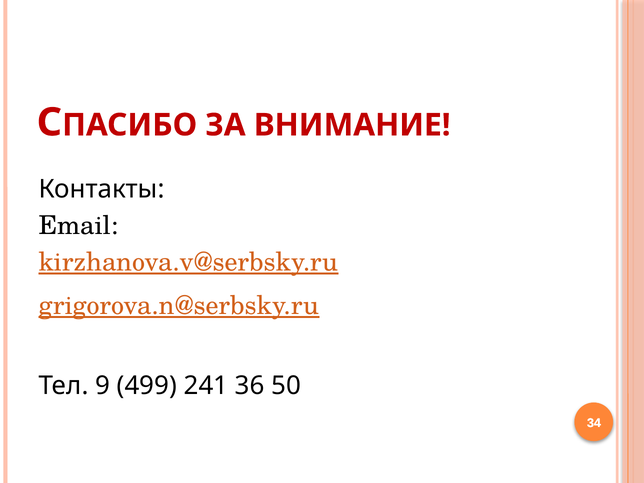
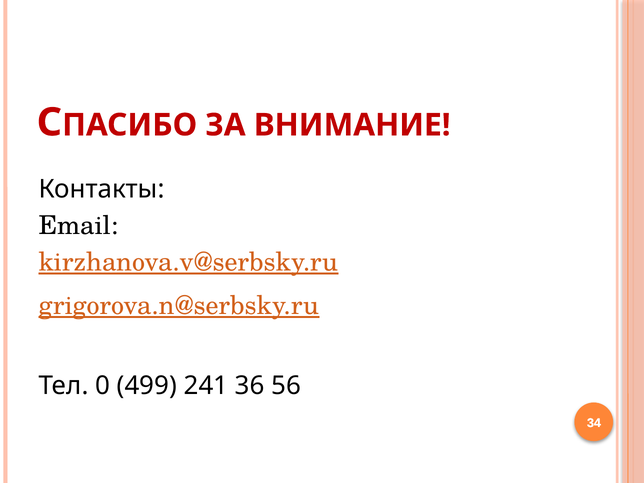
9: 9 -> 0
50: 50 -> 56
